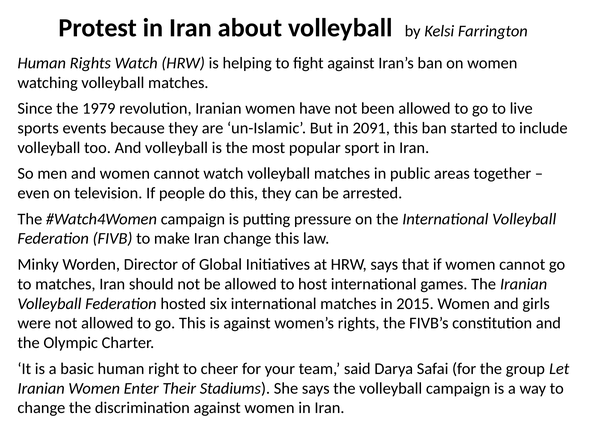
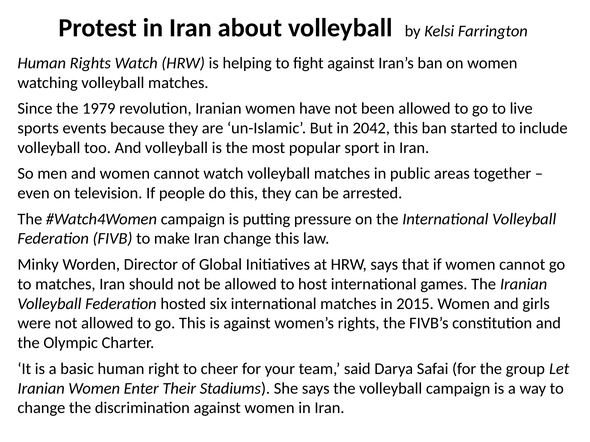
2091: 2091 -> 2042
